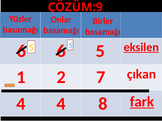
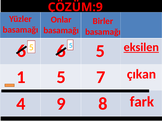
1 2: 2 -> 5
4 4: 4 -> 9
fark underline: present -> none
